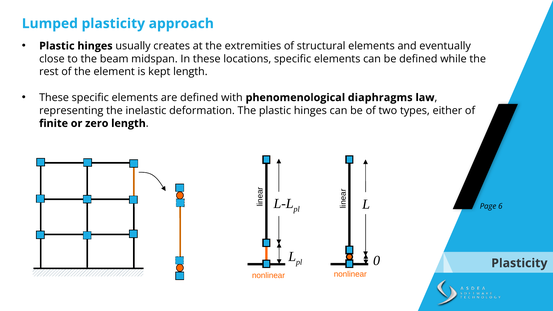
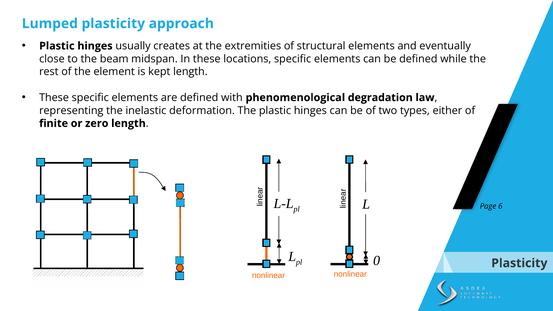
diaphragms: diaphragms -> degradation
